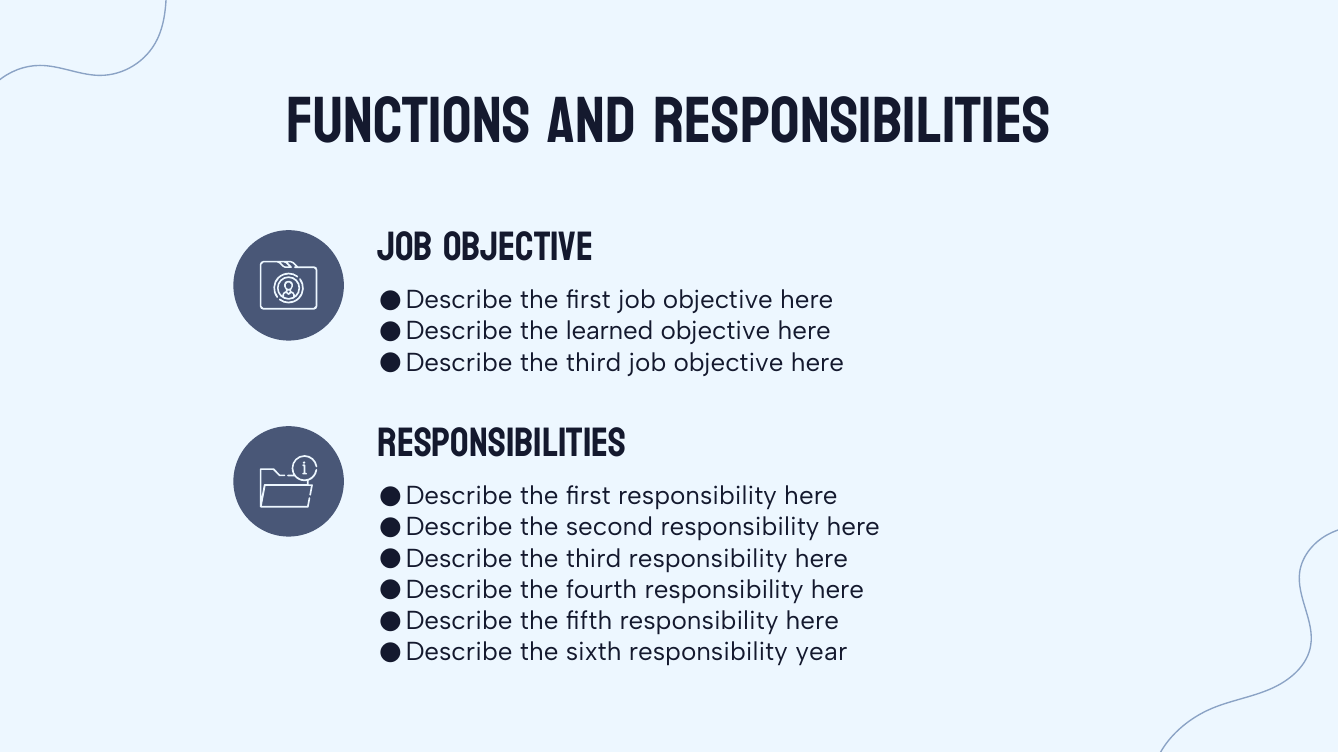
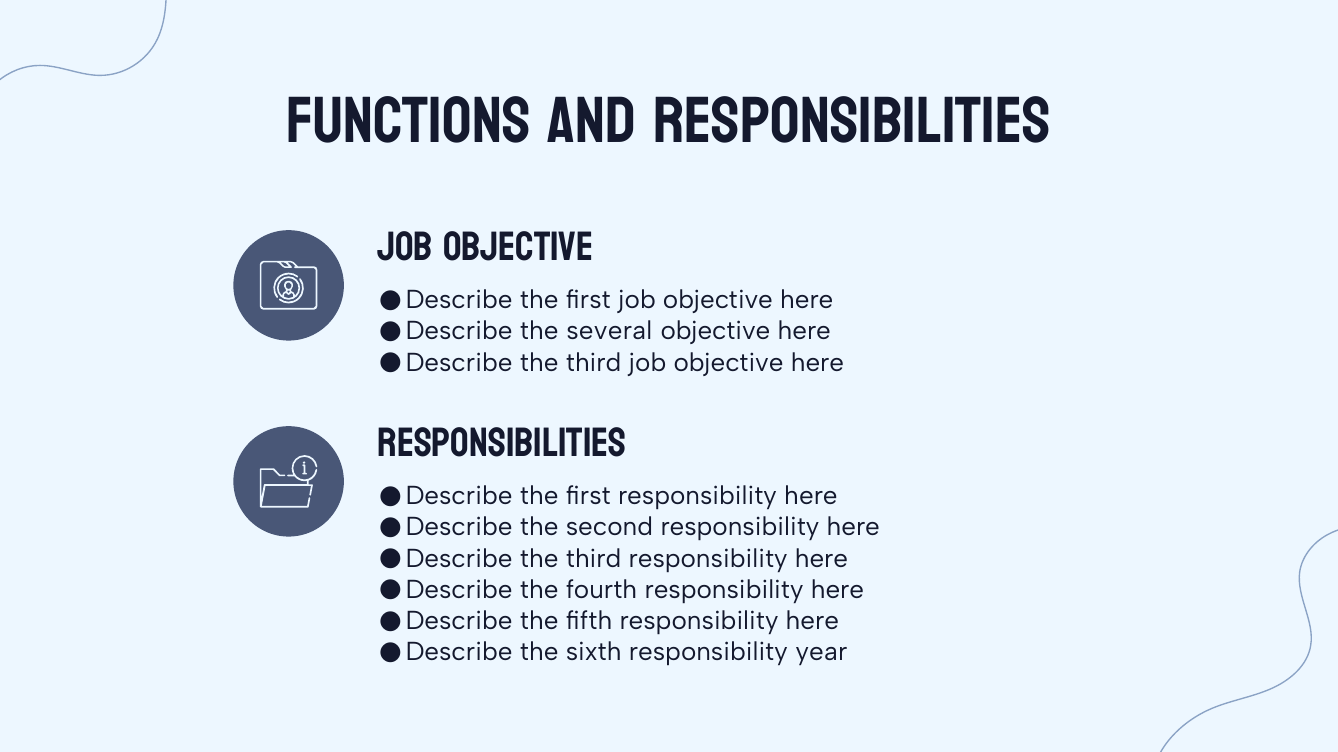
learned: learned -> several
